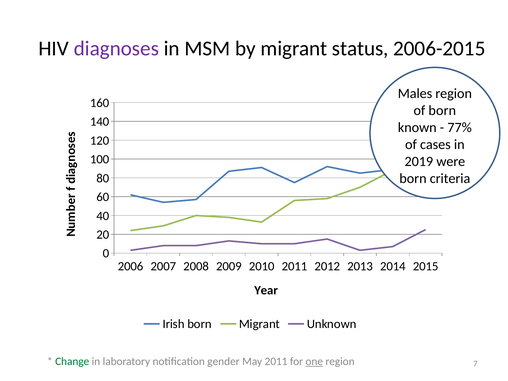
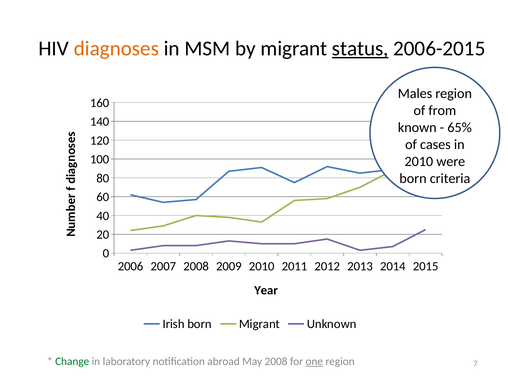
diagnoses colour: purple -> orange
status underline: none -> present
of born: born -> from
77%: 77% -> 65%
2019 at (419, 161): 2019 -> 2010
gender: gender -> abroad
May 2011: 2011 -> 2008
